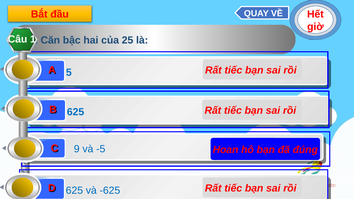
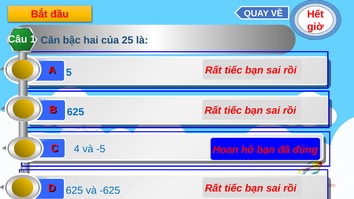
9: 9 -> 4
